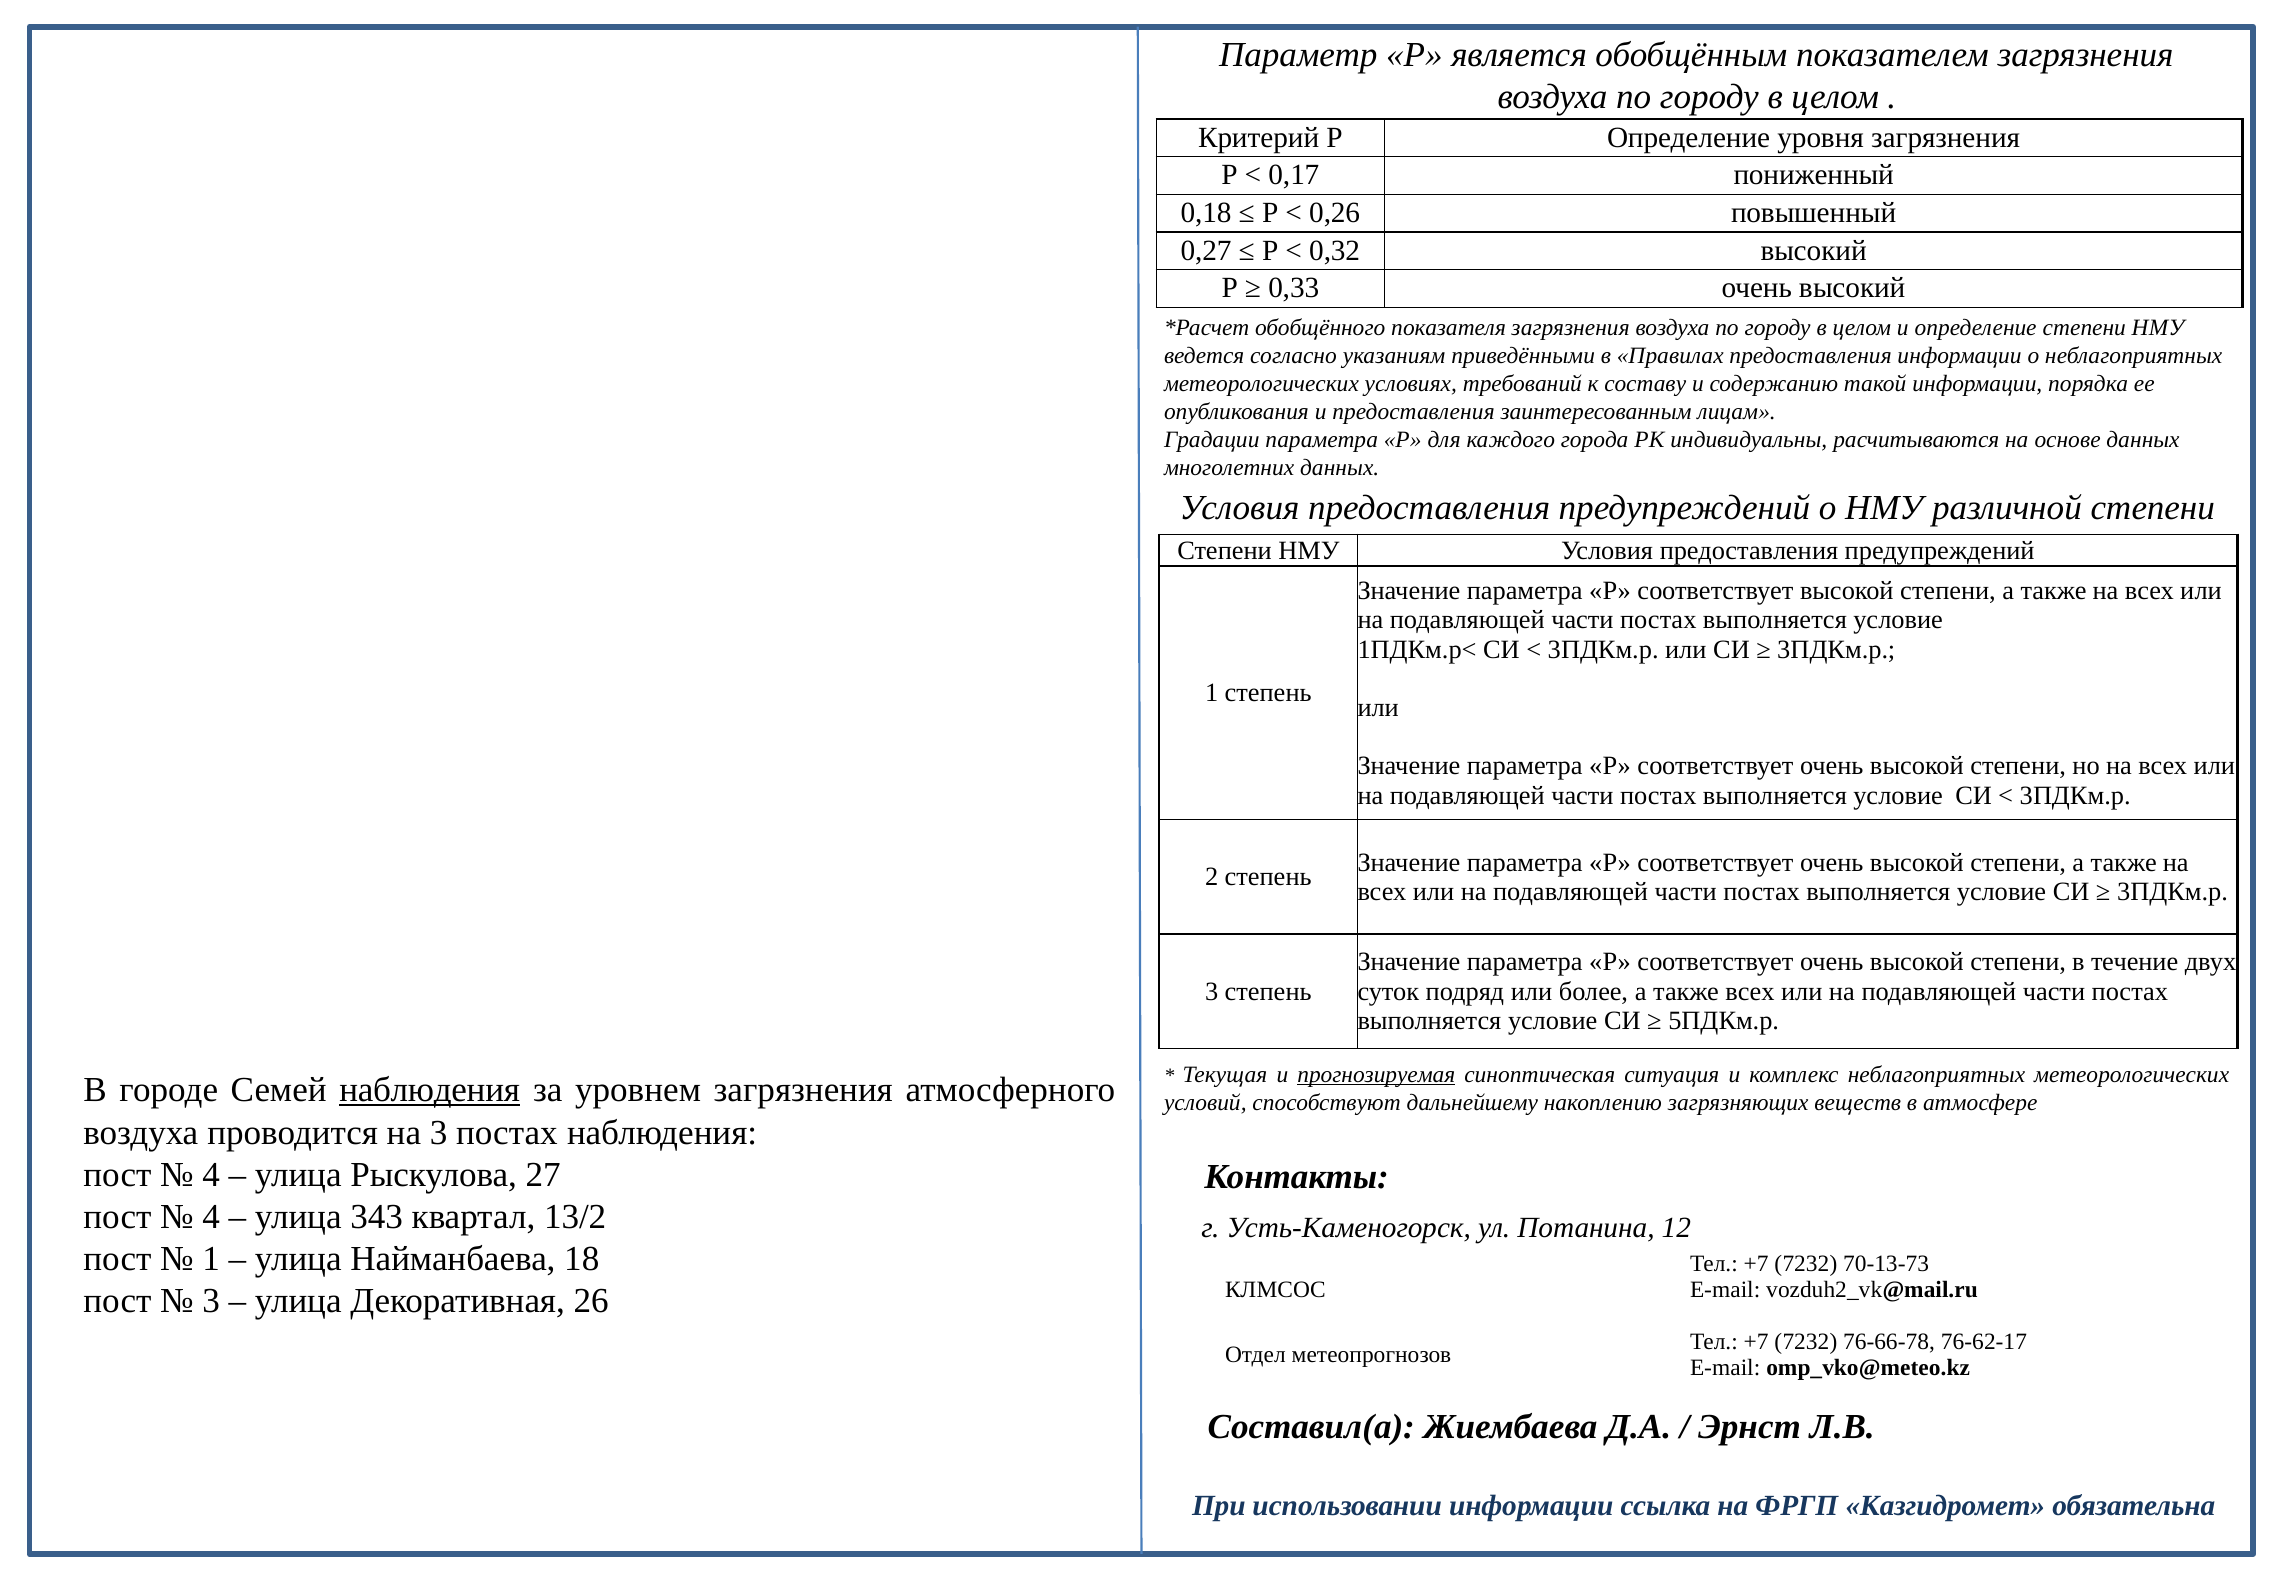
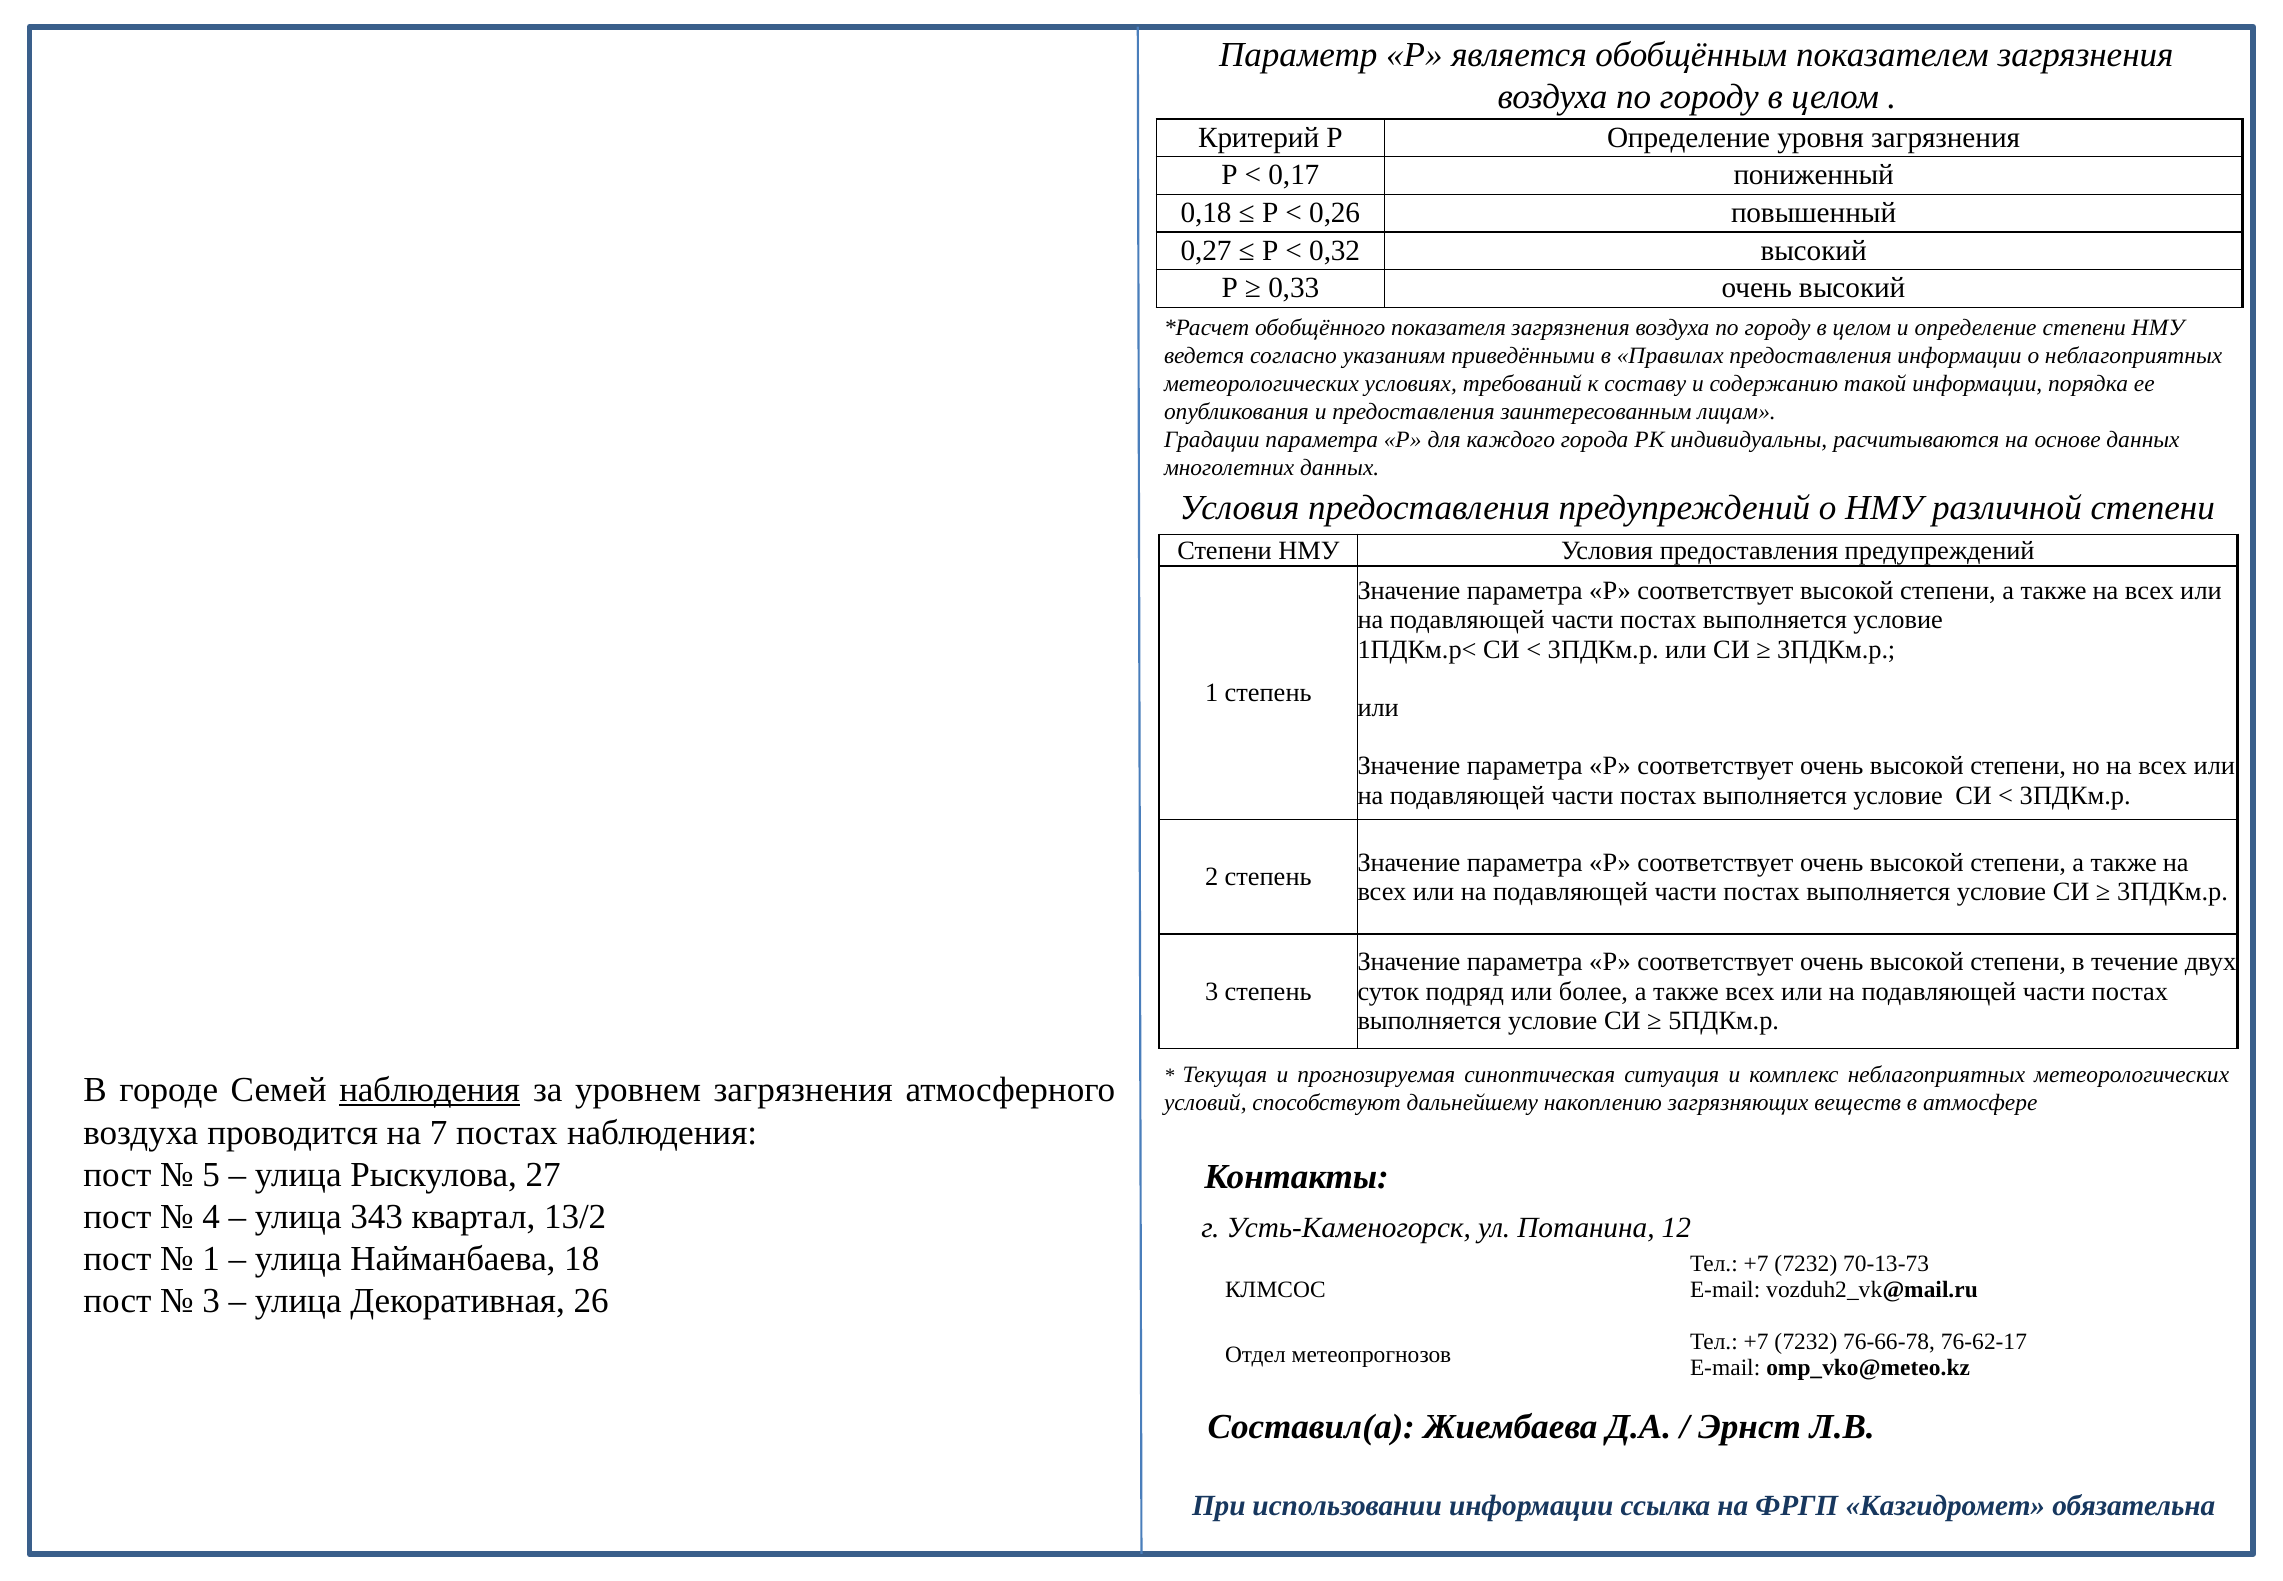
прогнозируемая underline: present -> none
на 3: 3 -> 7
4 at (211, 1174): 4 -> 5
